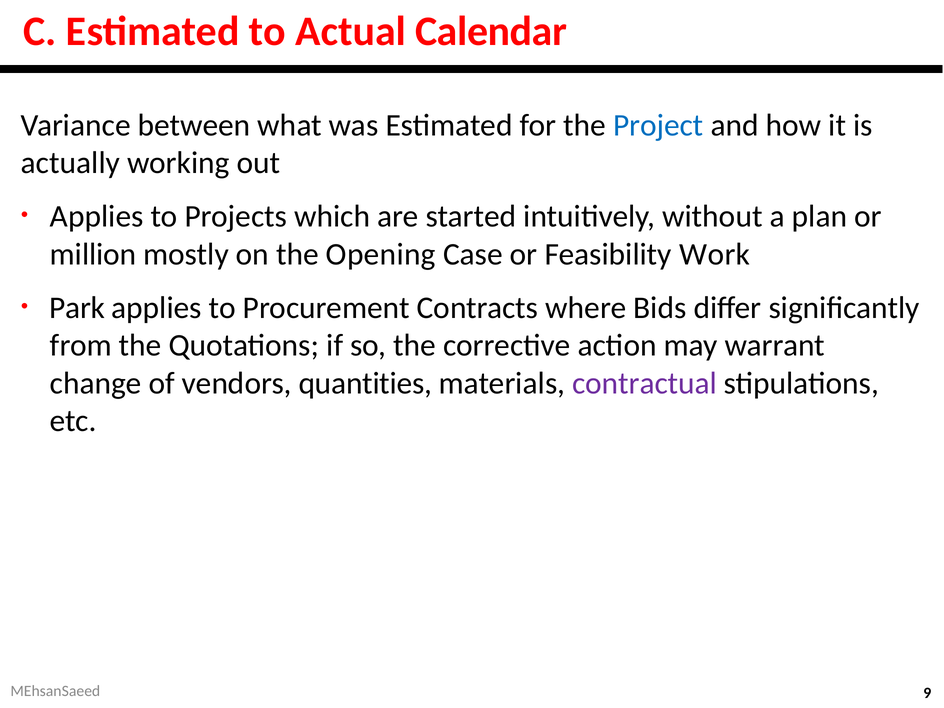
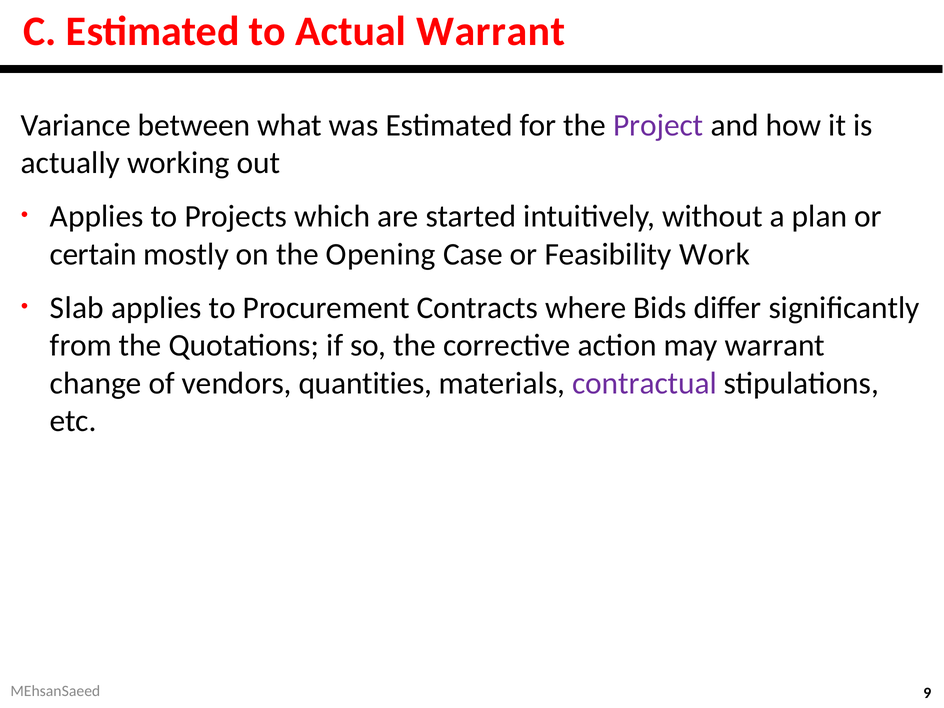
Actual Calendar: Calendar -> Warrant
Project colour: blue -> purple
million: million -> certain
Park: Park -> Slab
